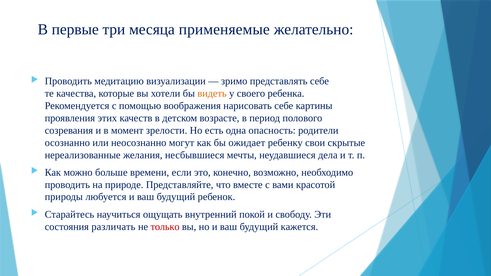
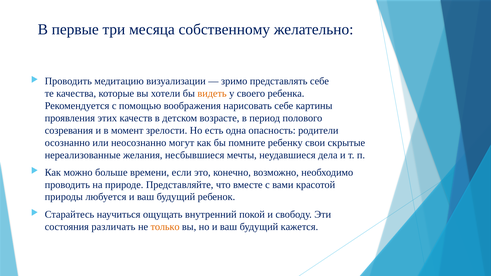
применяемые: применяемые -> собственному
ожидает: ожидает -> помните
только colour: red -> orange
